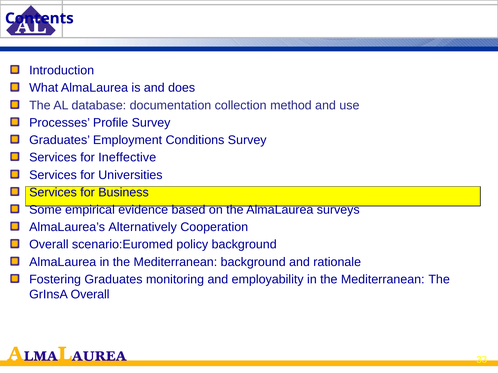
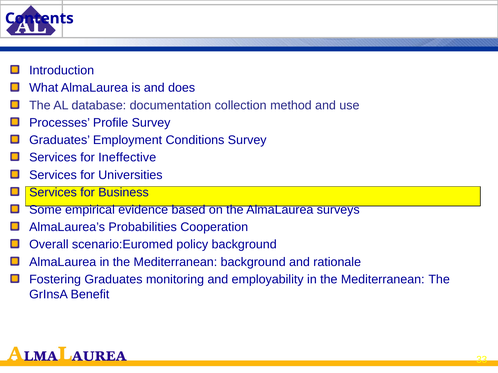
Alternatively: Alternatively -> Probabilities
GrInsA Overall: Overall -> Benefit
